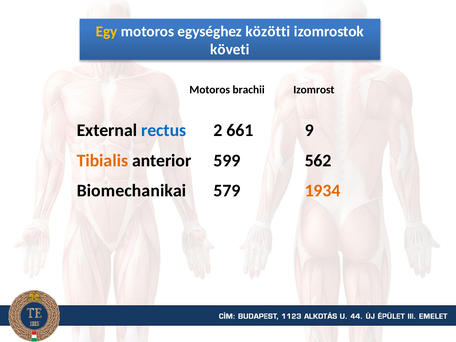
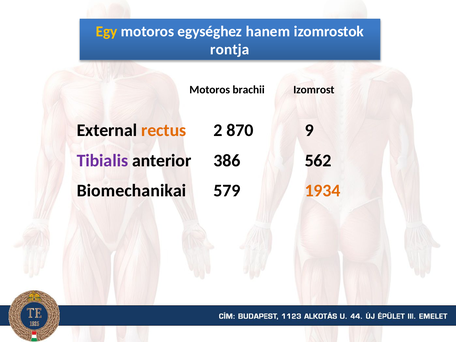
közötti: közötti -> hanem
követi: követi -> rontja
rectus colour: blue -> orange
661: 661 -> 870
Tibialis colour: orange -> purple
599: 599 -> 386
